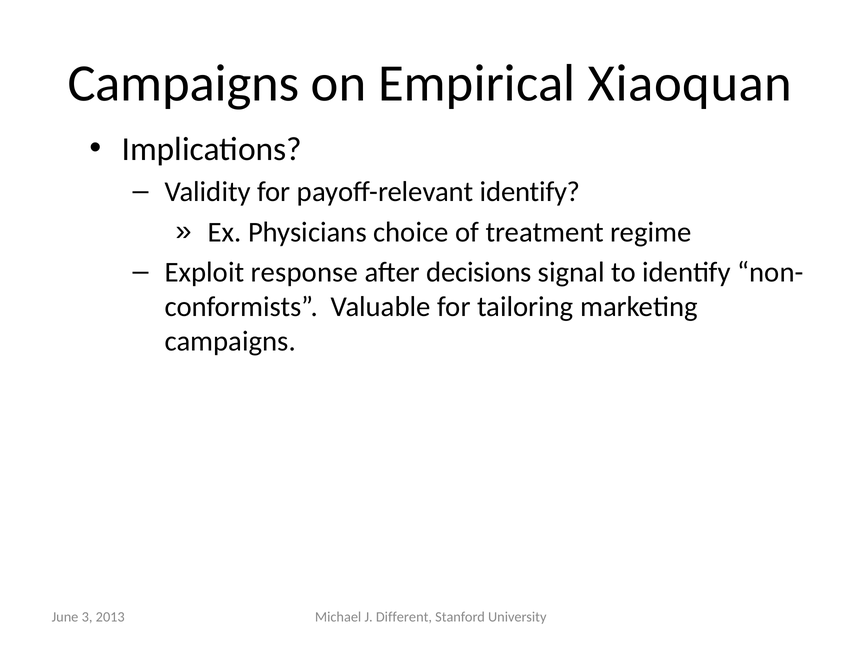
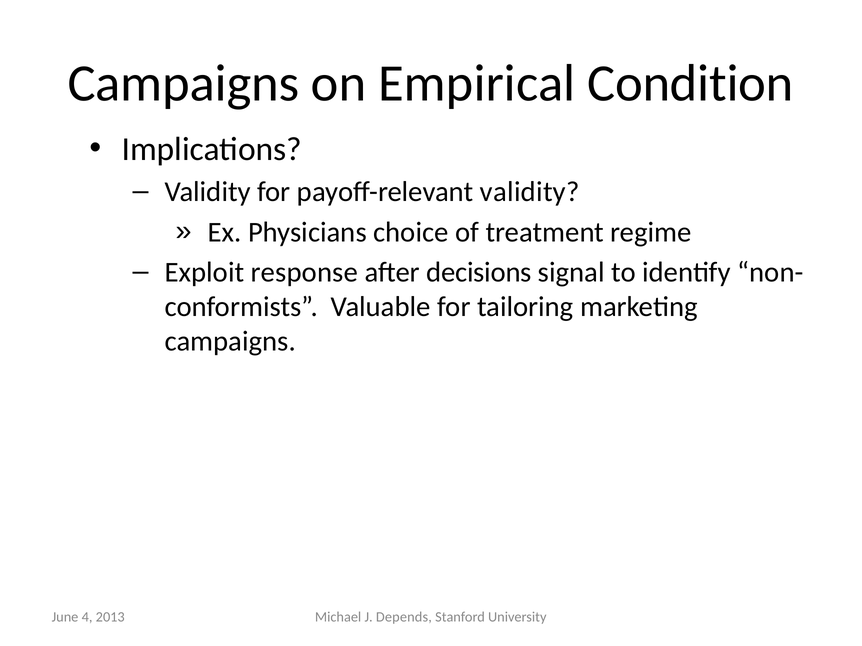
Xiaoquan: Xiaoquan -> Condition
payoff-relevant identify: identify -> validity
Different: Different -> Depends
3: 3 -> 4
